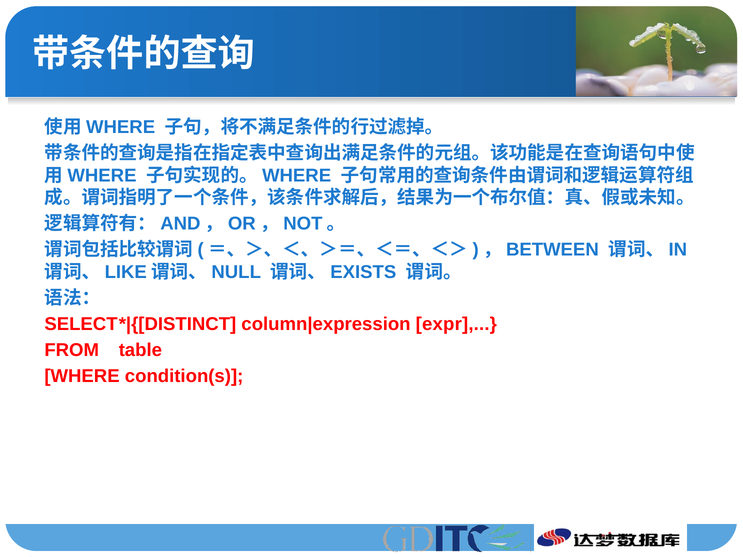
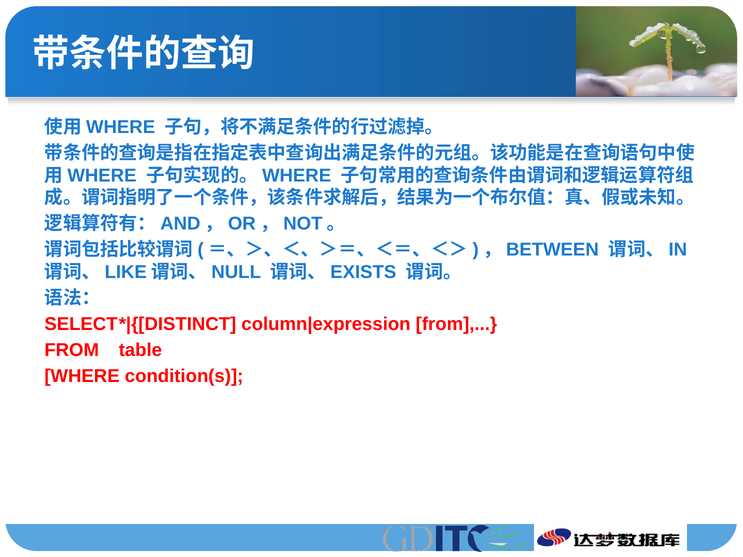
expr at (456, 324): expr -> from
